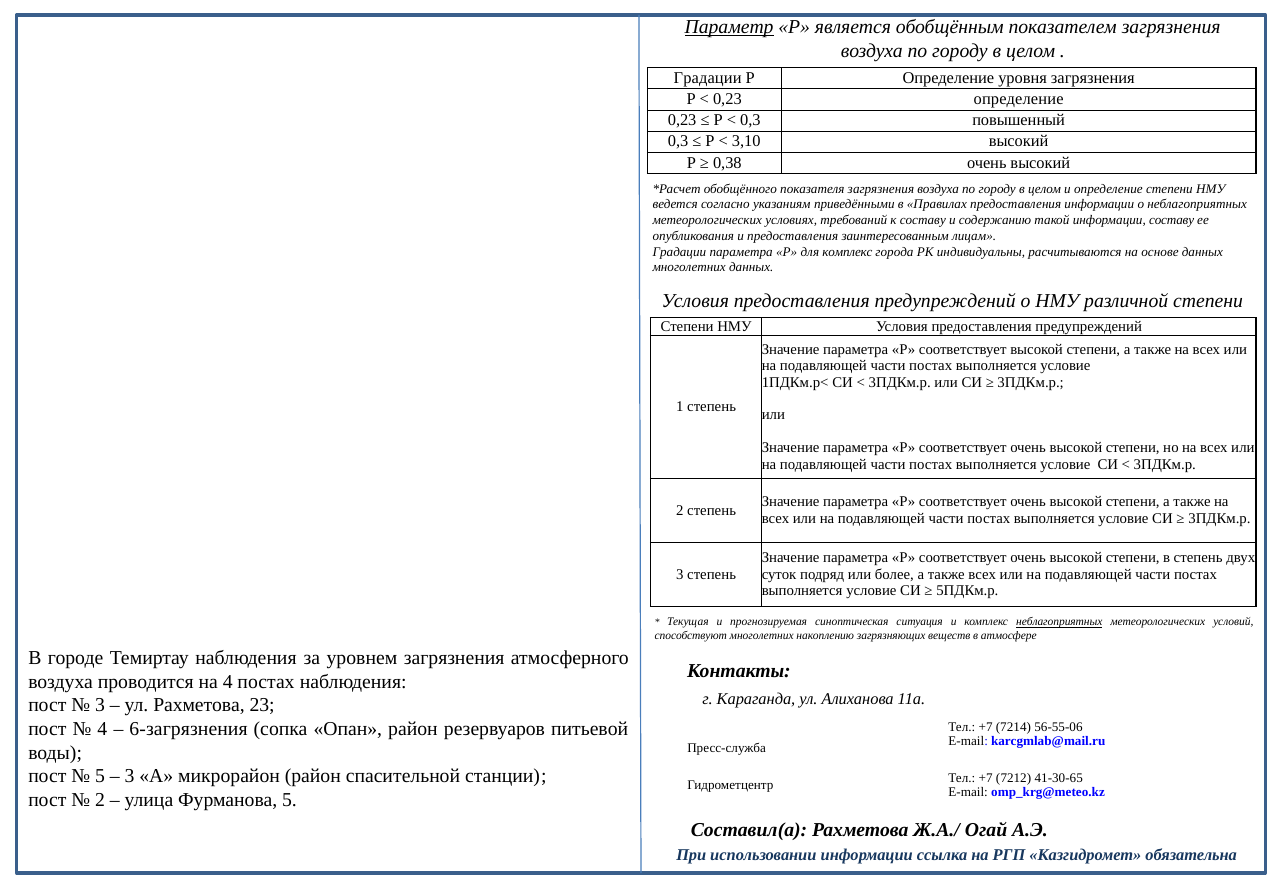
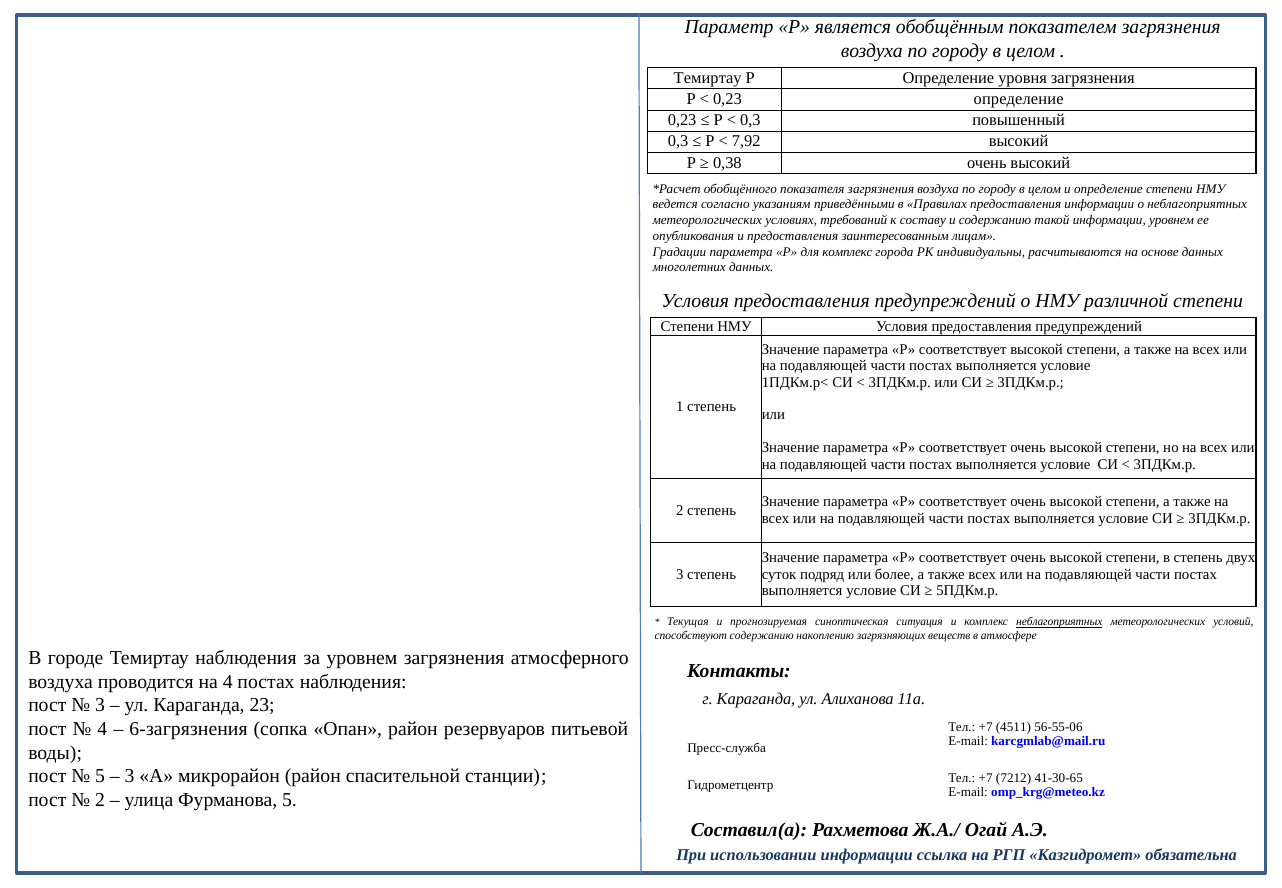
Параметр underline: present -> none
Градации at (708, 78): Градации -> Темиртау
3,10: 3,10 -> 7,92
информации составу: составу -> уровнем
способствуют многолетних: многолетних -> содержанию
ул Рахметова: Рахметова -> Караганда
7214: 7214 -> 4511
